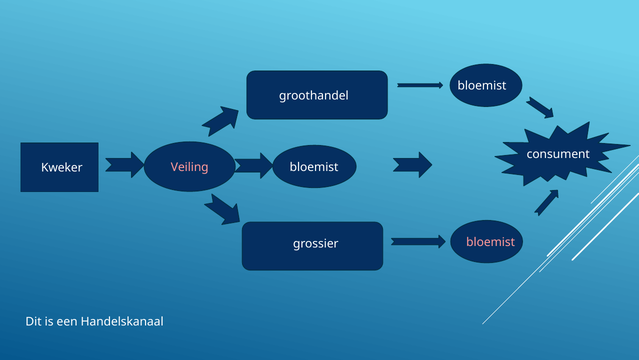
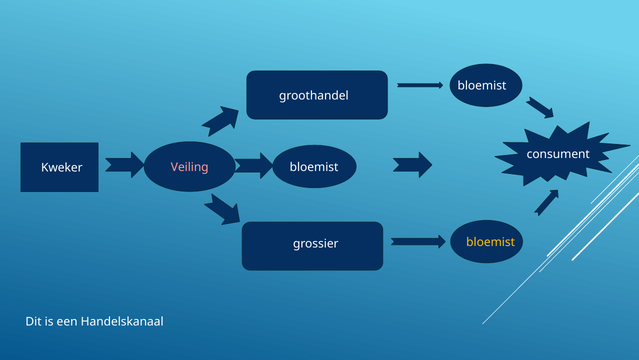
bloemist at (491, 242) colour: pink -> yellow
